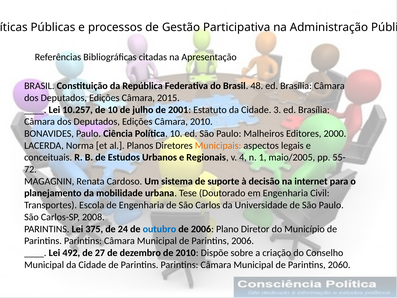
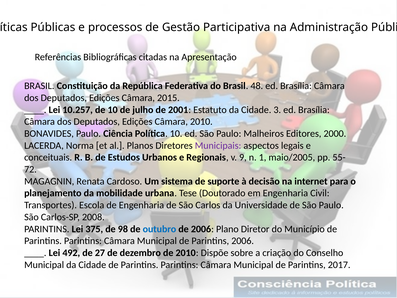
Municipais colour: orange -> purple
4: 4 -> 9
24: 24 -> 98
2060: 2060 -> 2017
